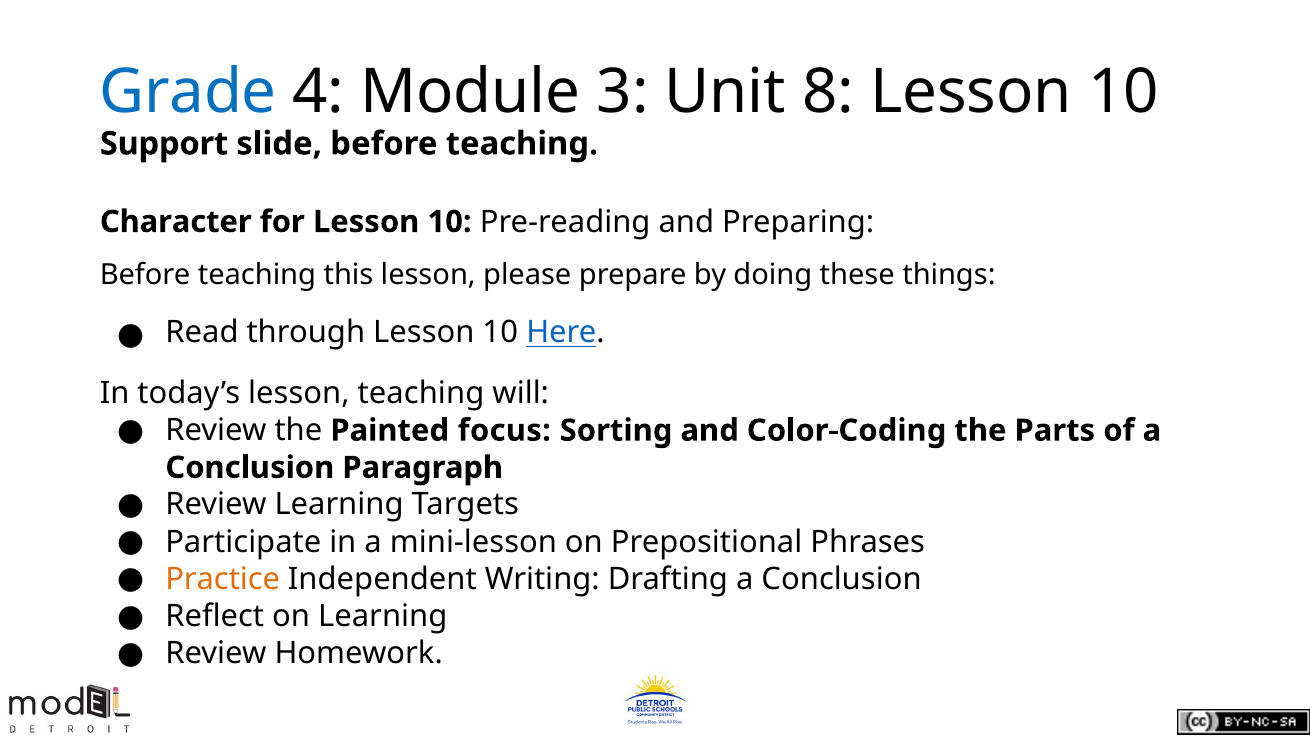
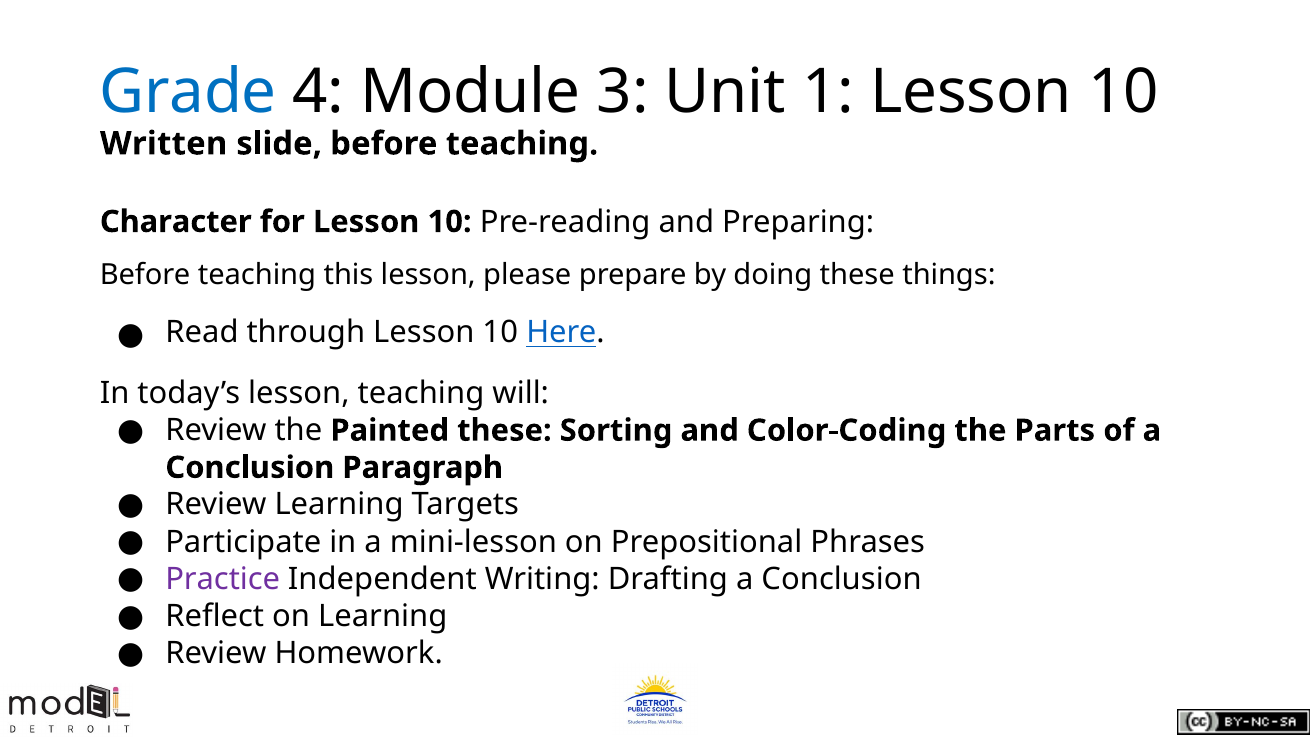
8: 8 -> 1
Support: Support -> Written
Painted focus: focus -> these
Practice colour: orange -> purple
